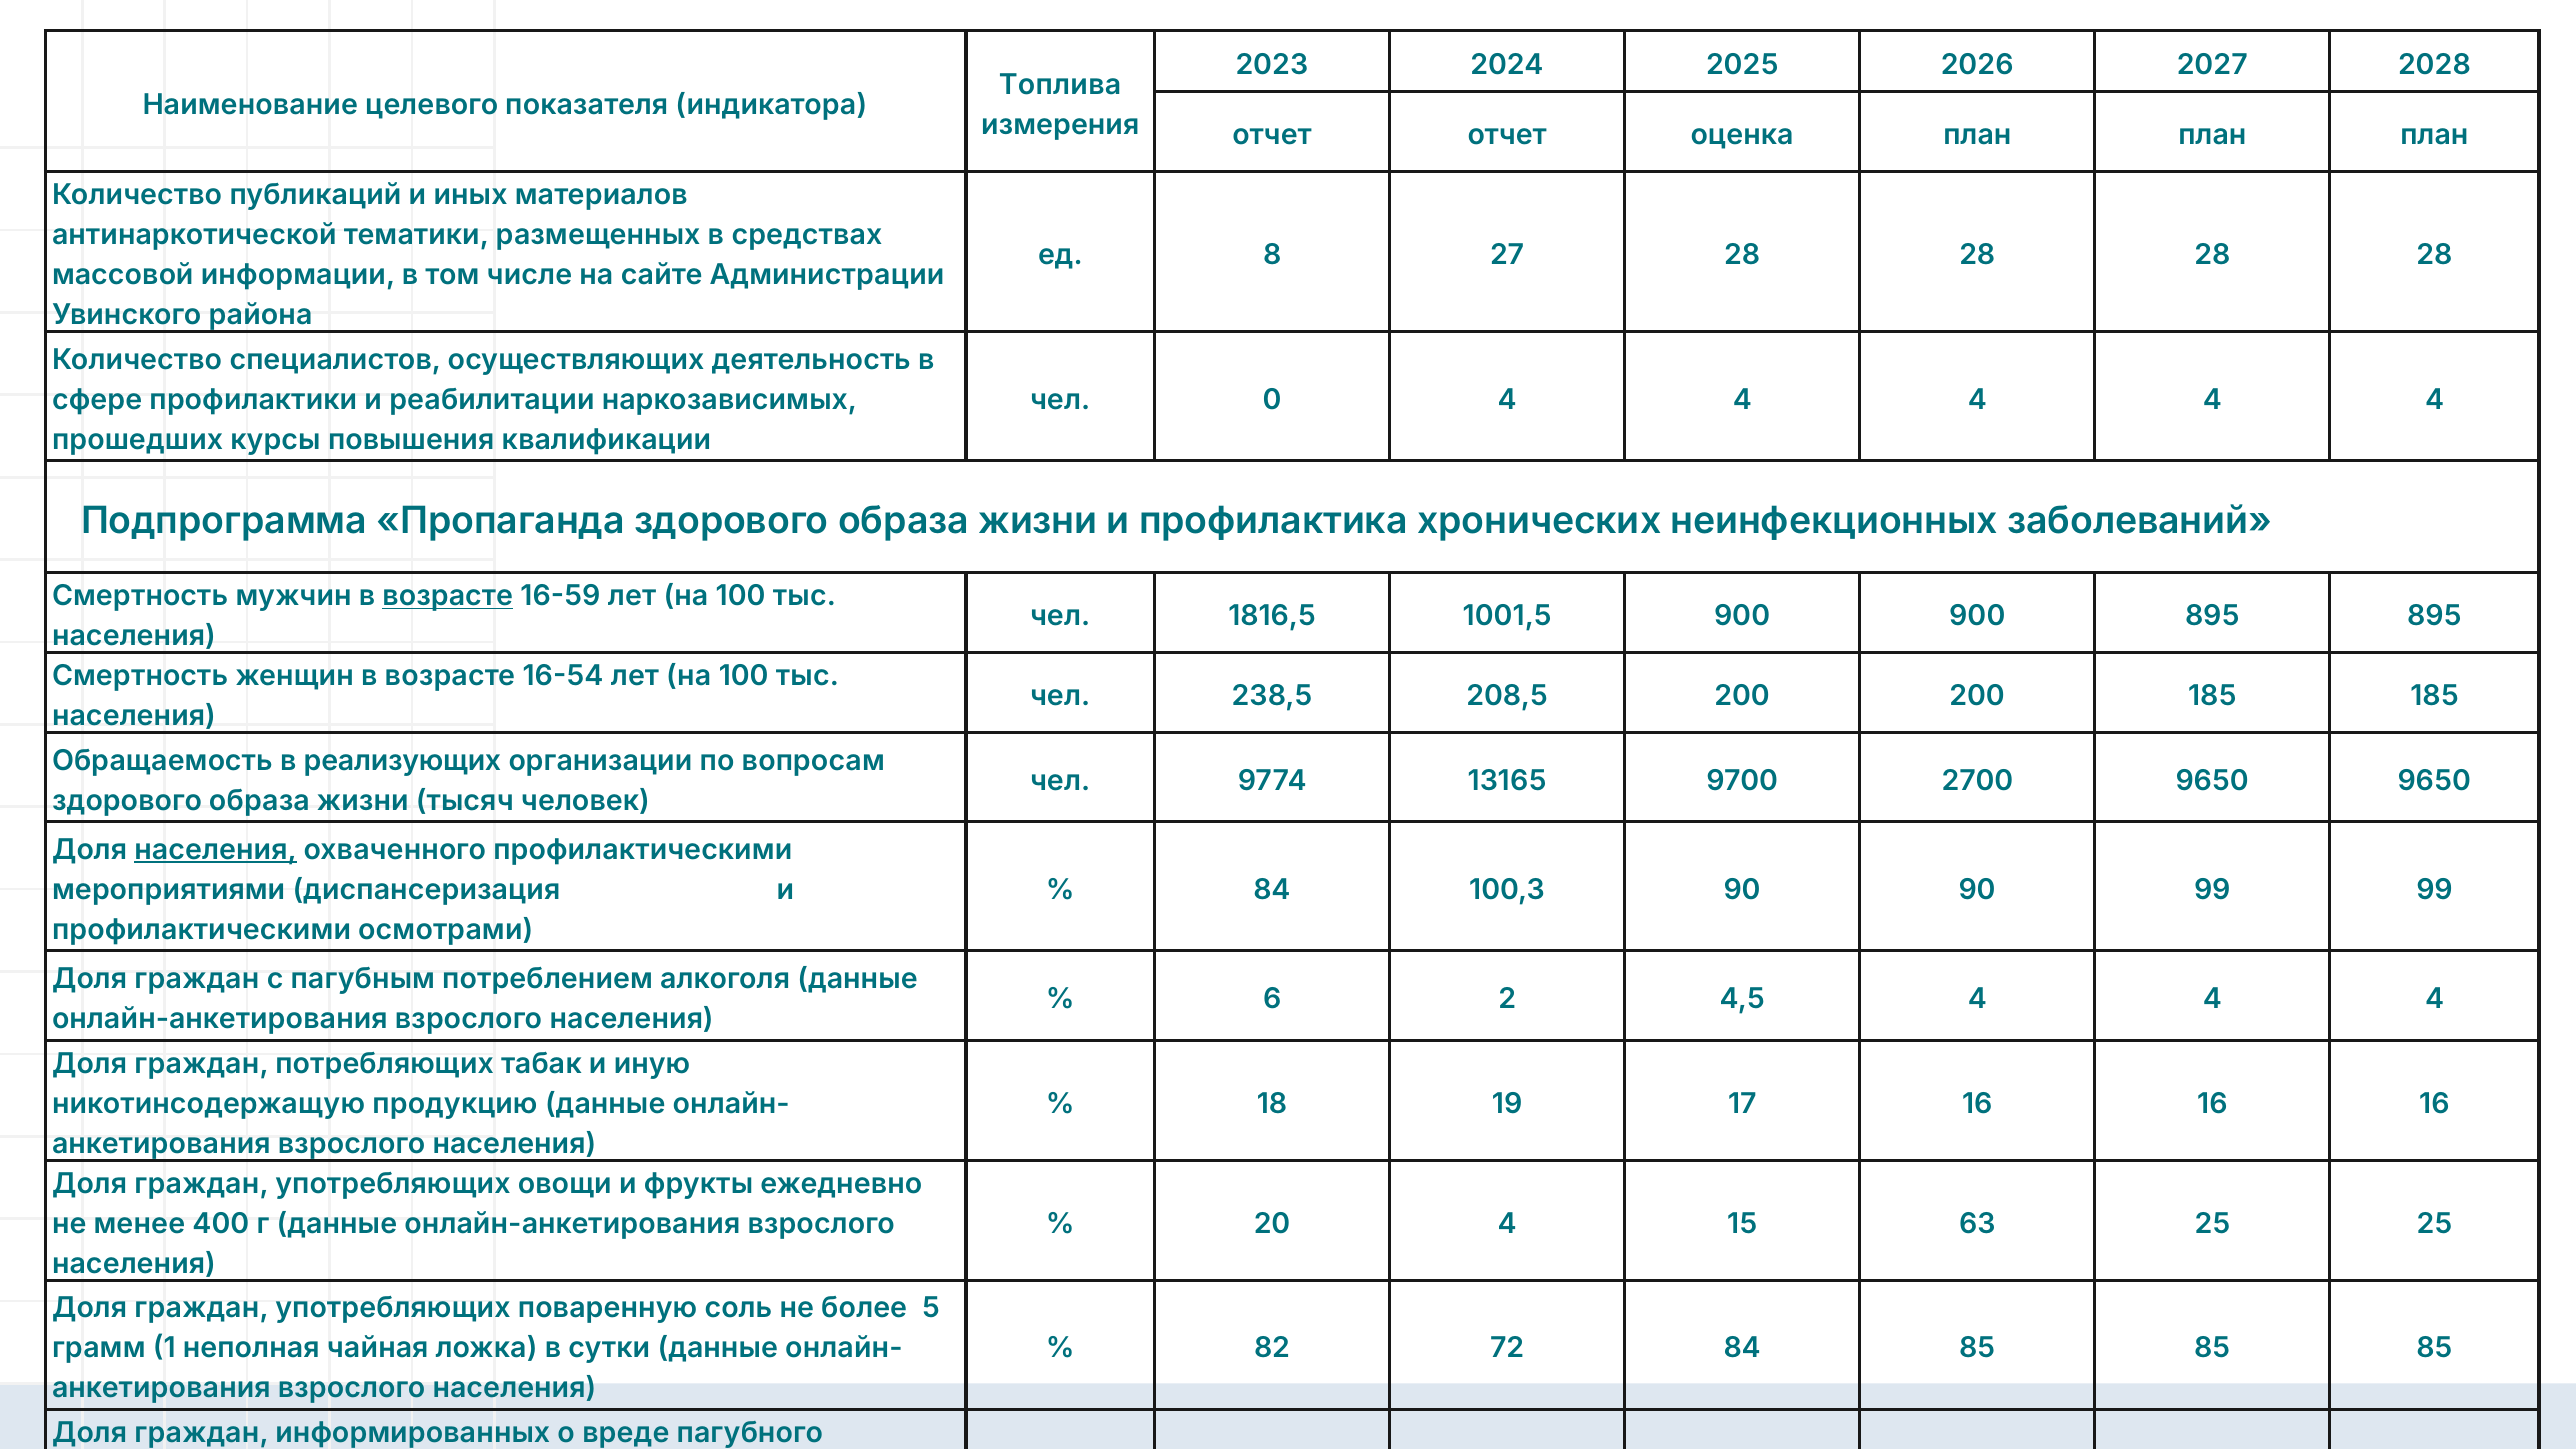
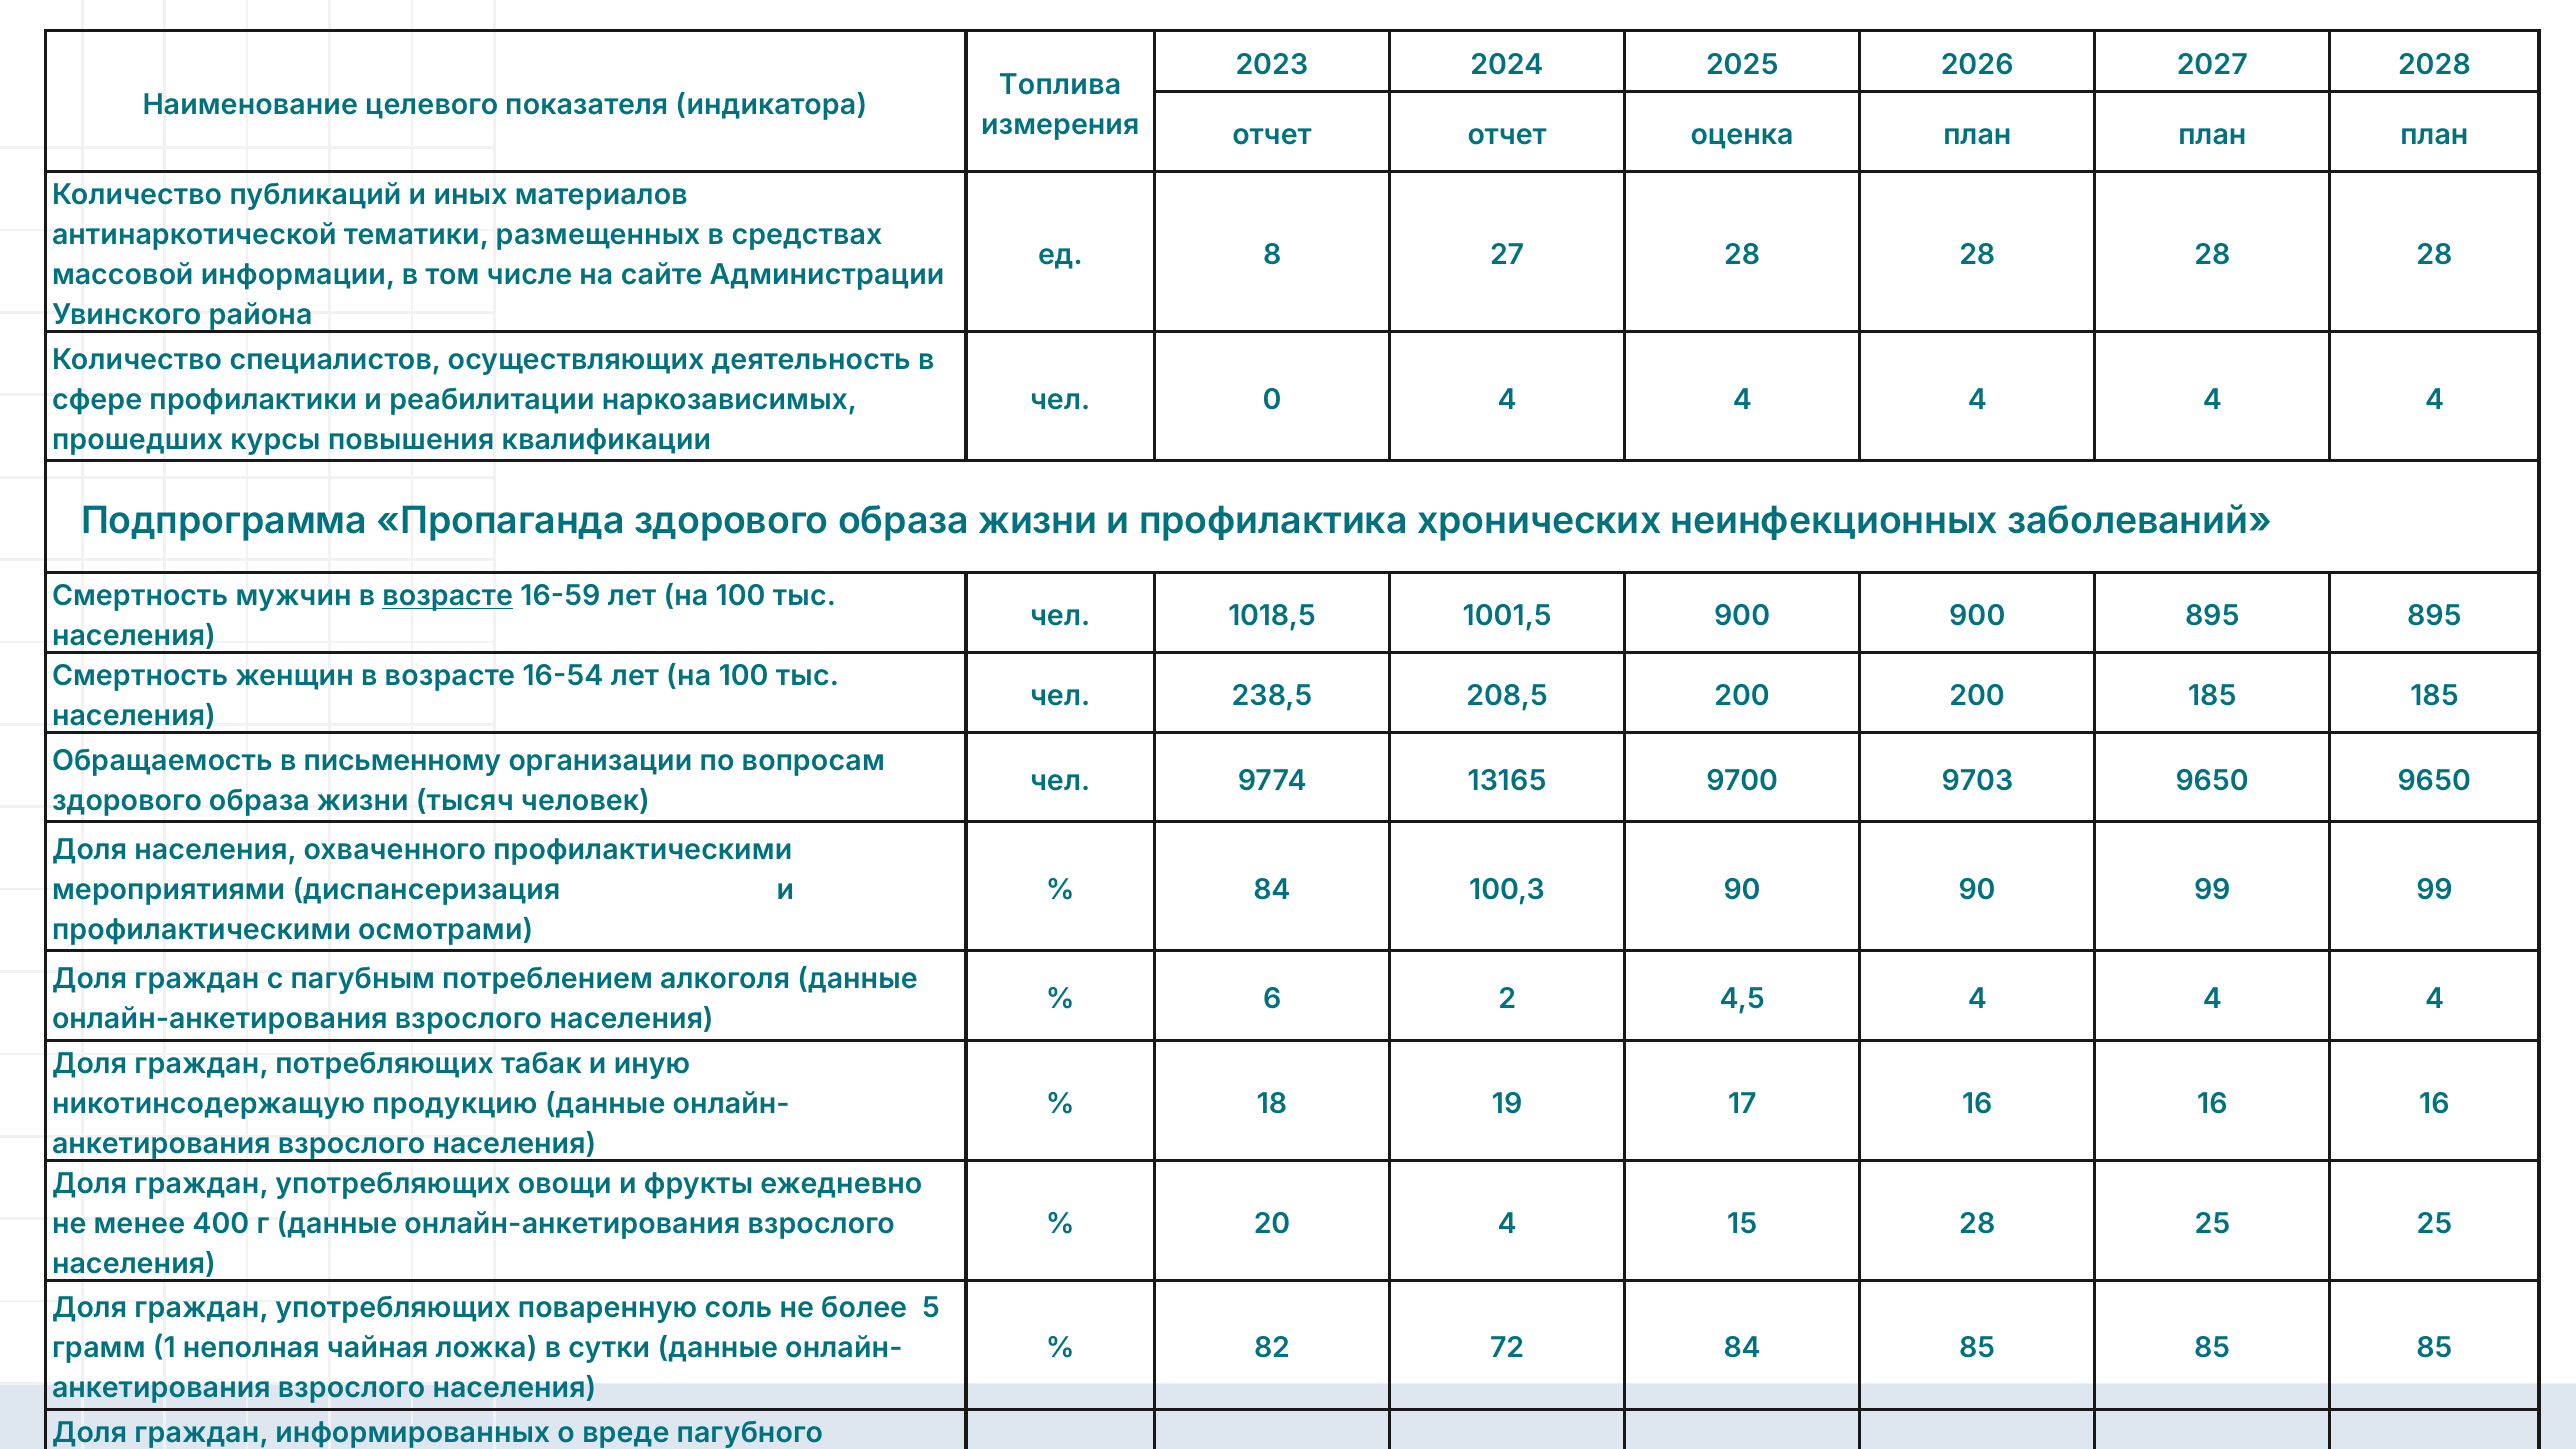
1816,5: 1816,5 -> 1018,5
реализующих: реализующих -> письменному
2700: 2700 -> 9703
населения at (216, 850) underline: present -> none
15 63: 63 -> 28
